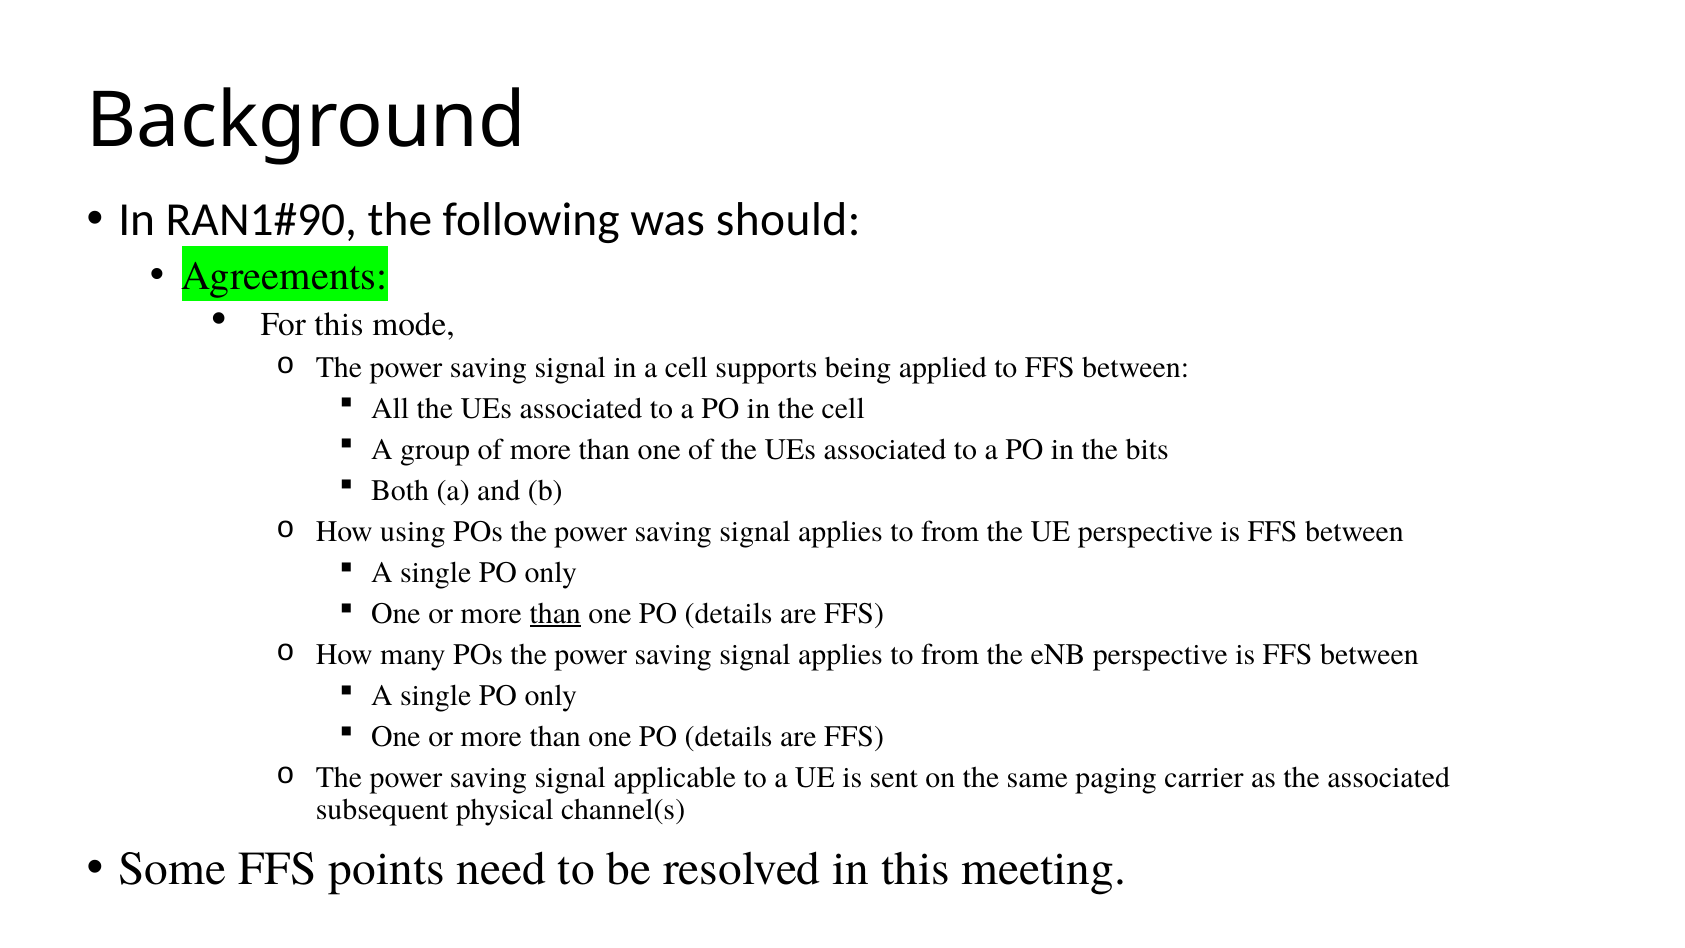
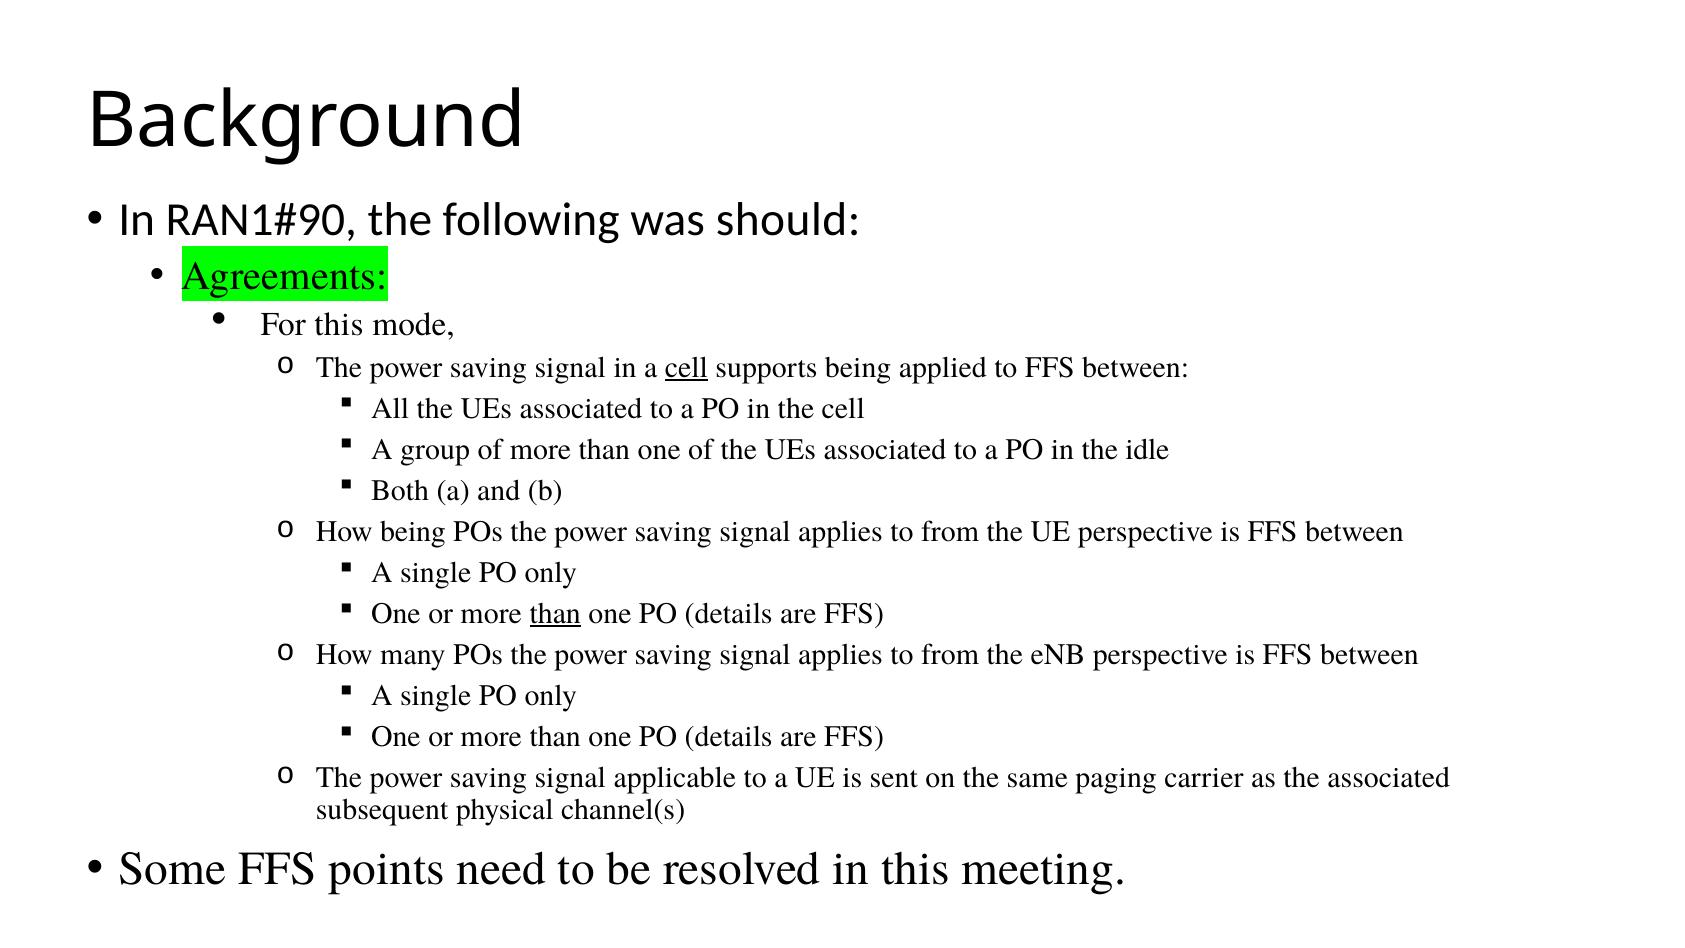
cell at (686, 367) underline: none -> present
bits: bits -> idle
How using: using -> being
